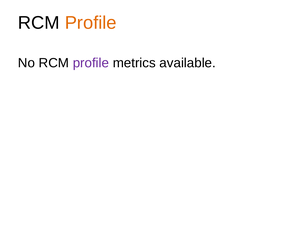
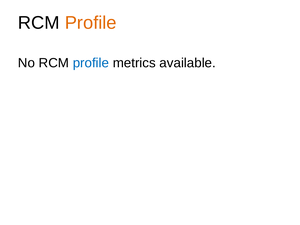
profile at (91, 63) colour: purple -> blue
